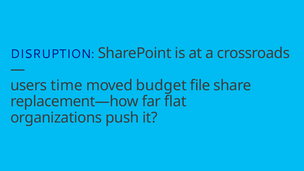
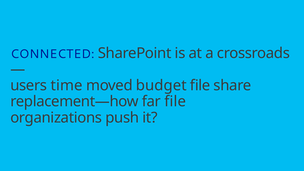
DISRUPTION: DISRUPTION -> CONNECTED
far flat: flat -> file
